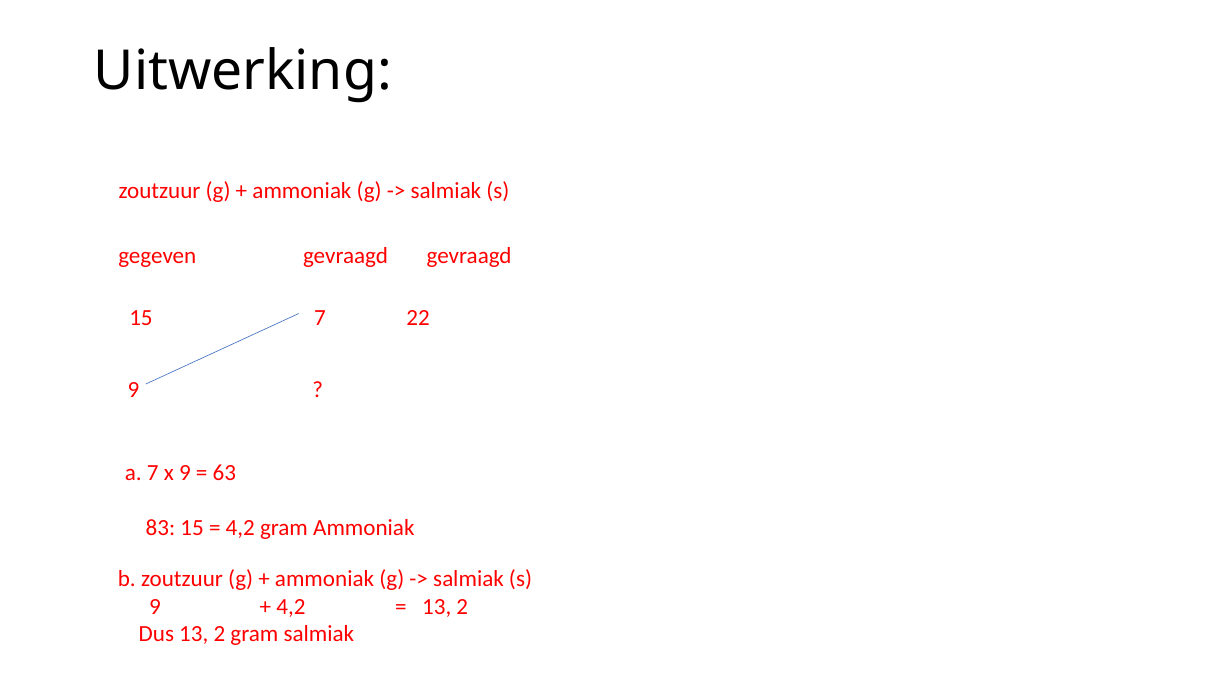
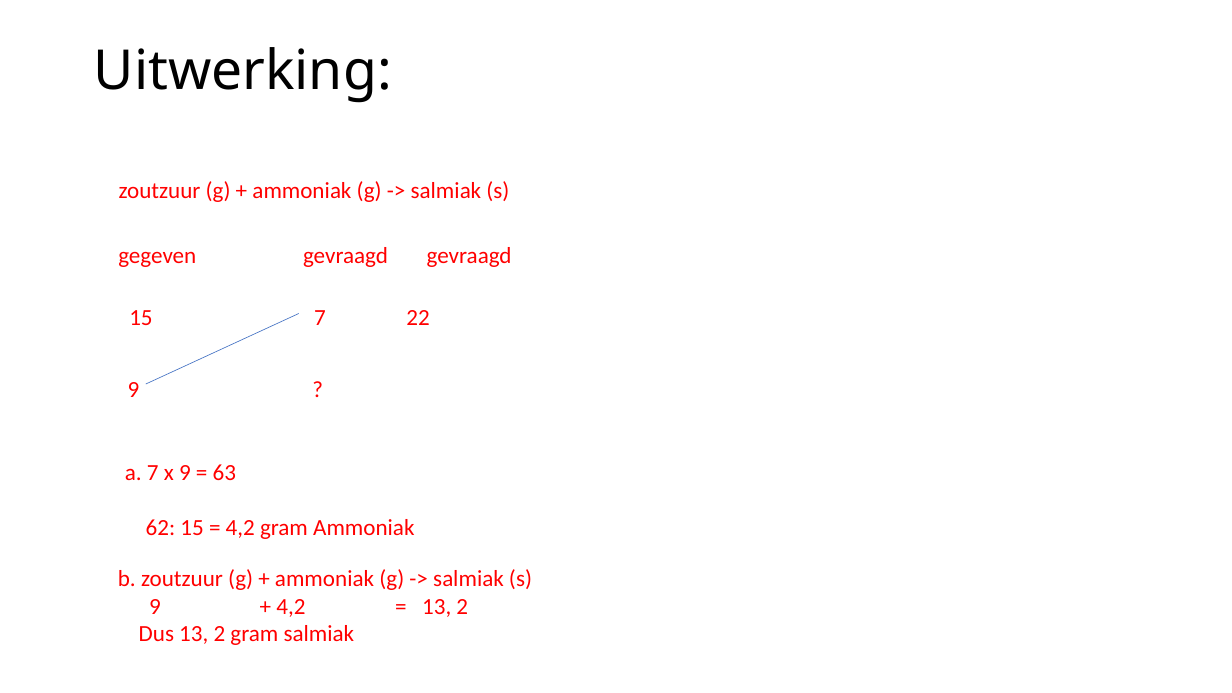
83: 83 -> 62
